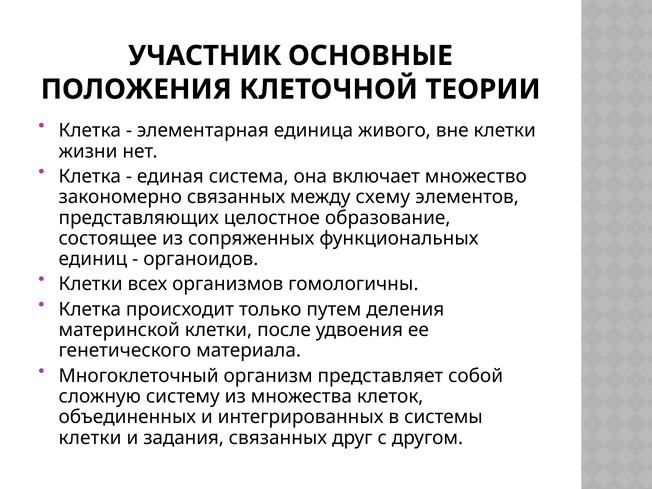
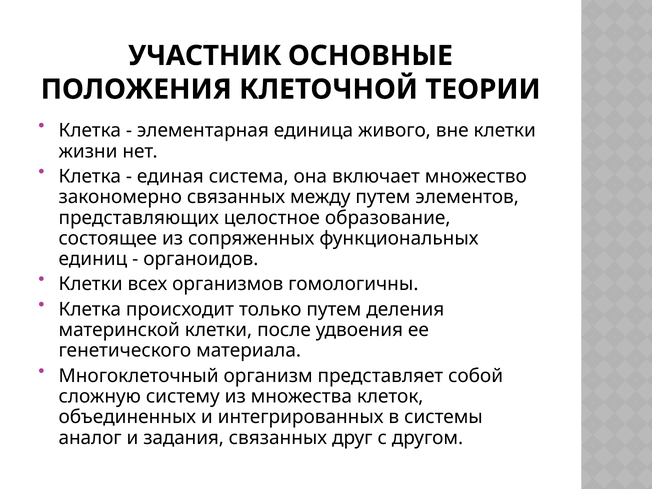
между схему: схему -> путем
клетки at (90, 438): клетки -> аналог
